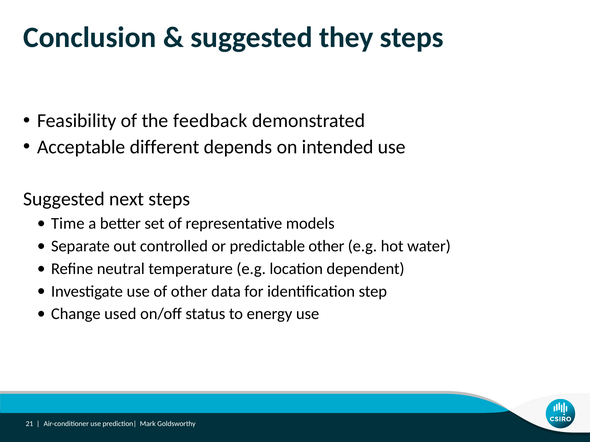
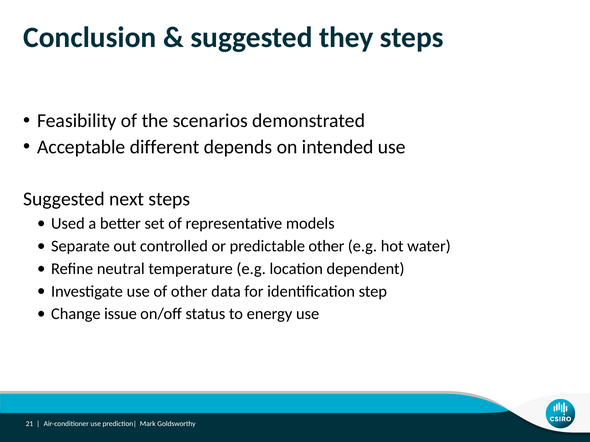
feedback: feedback -> scenarios
Time: Time -> Used
used: used -> issue
